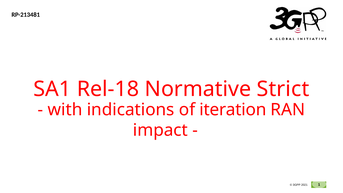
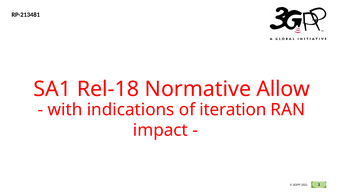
Strict: Strict -> Allow
